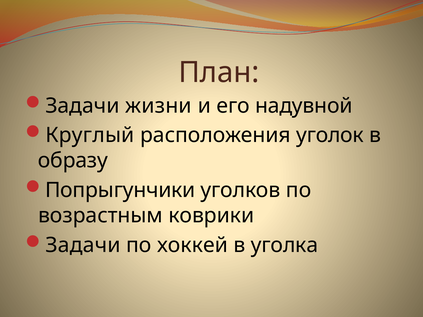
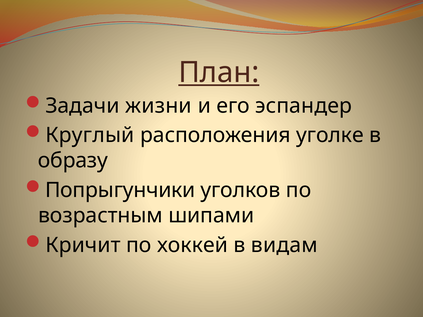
План underline: none -> present
надувной: надувной -> эспандер
уголок: уголок -> уголке
коврики: коврики -> шипами
Задачи at (83, 245): Задачи -> Кричит
уголка: уголка -> видам
